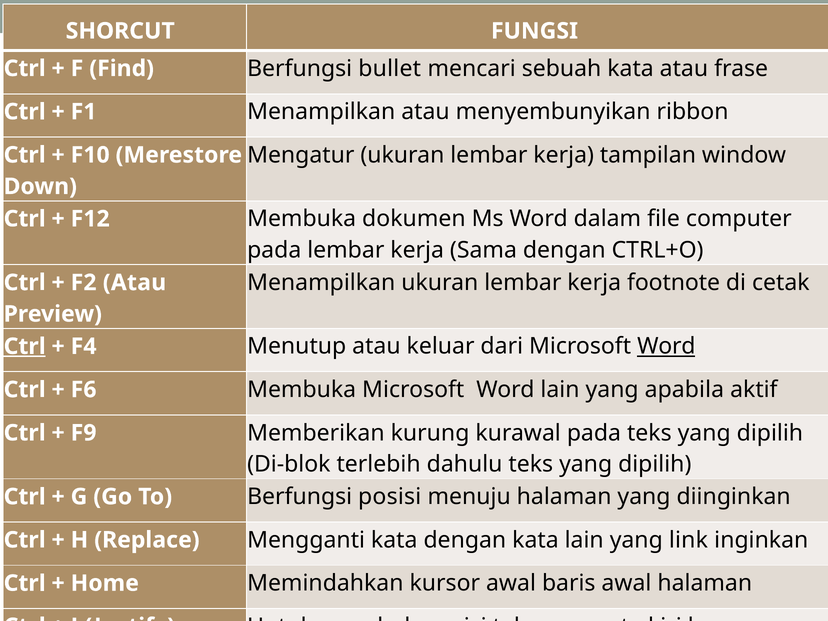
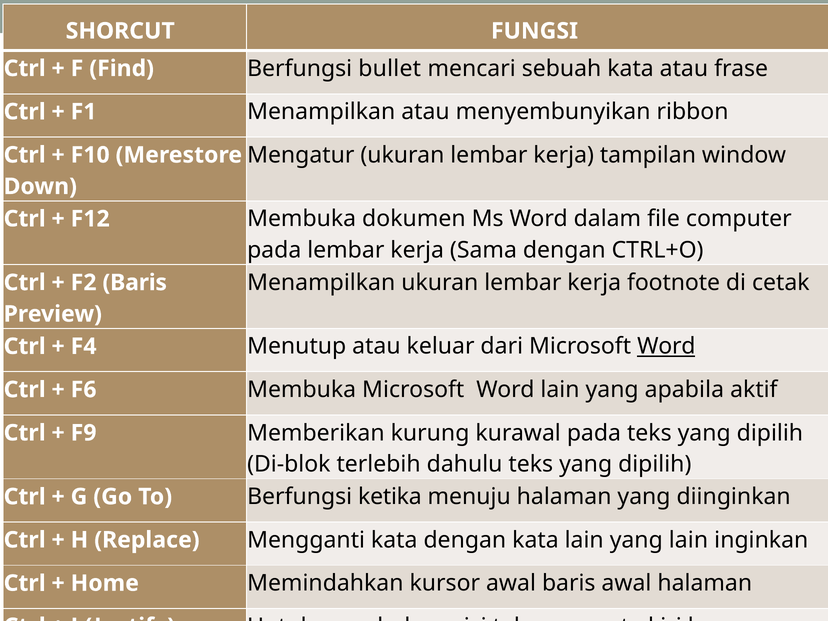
F2 Atau: Atau -> Baris
Ctrl at (25, 346) underline: present -> none
Berfungsi posisi: posisi -> ketika
yang link: link -> lain
